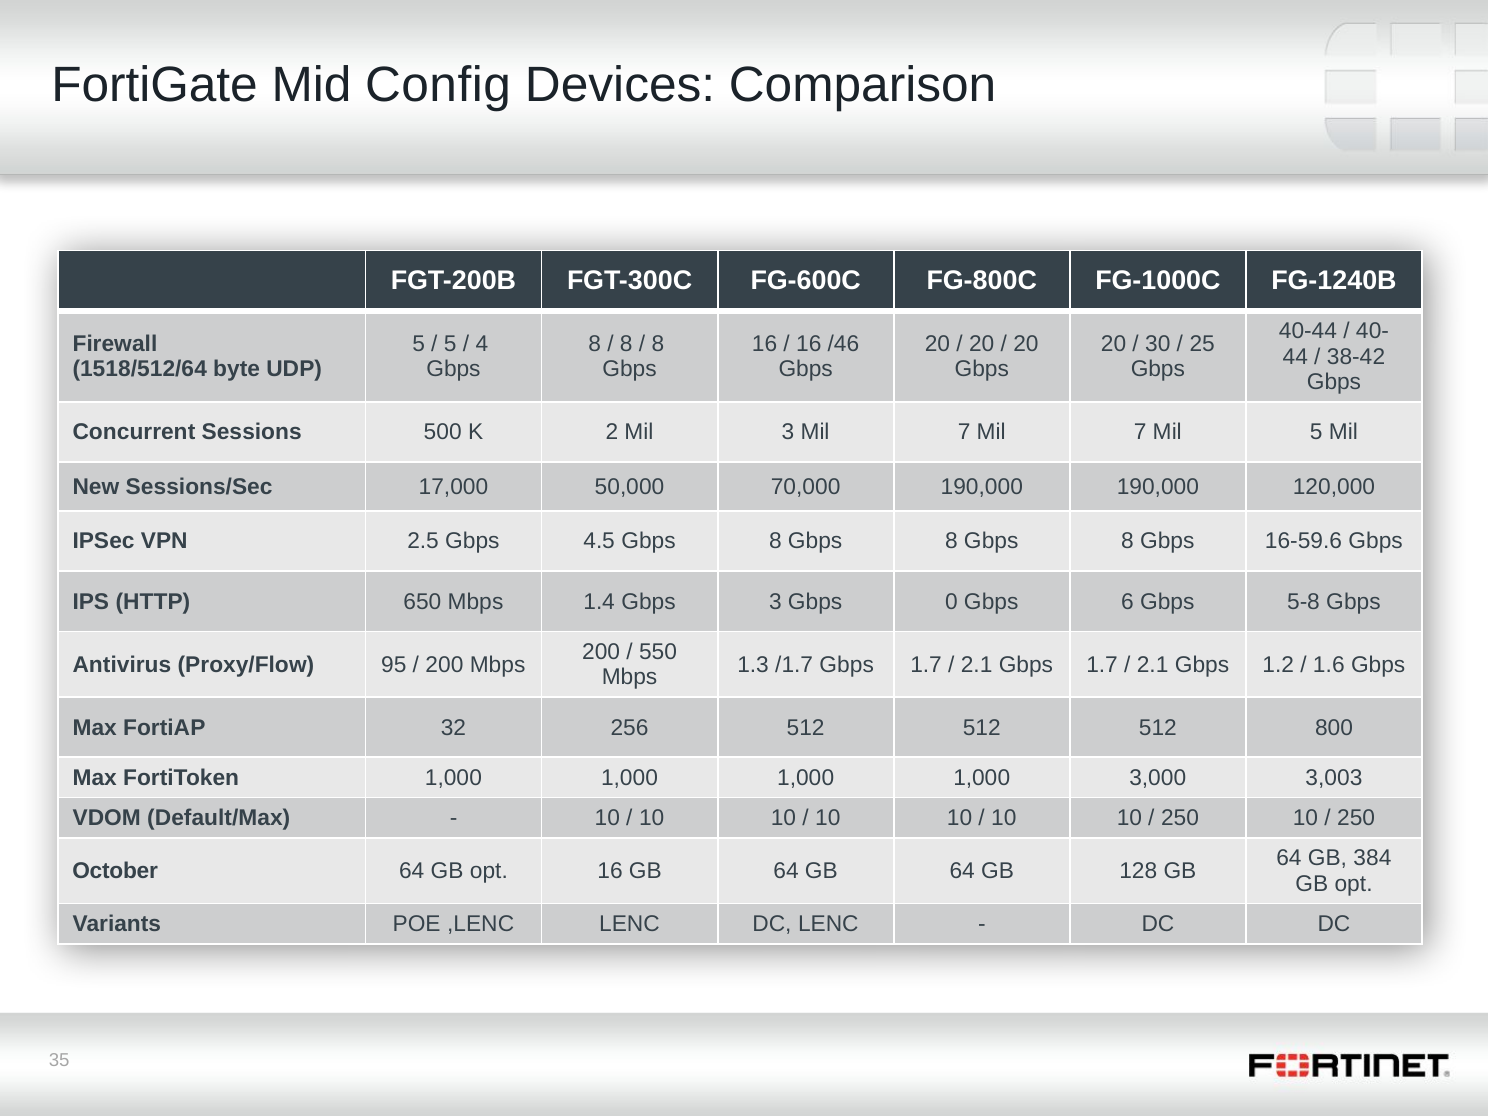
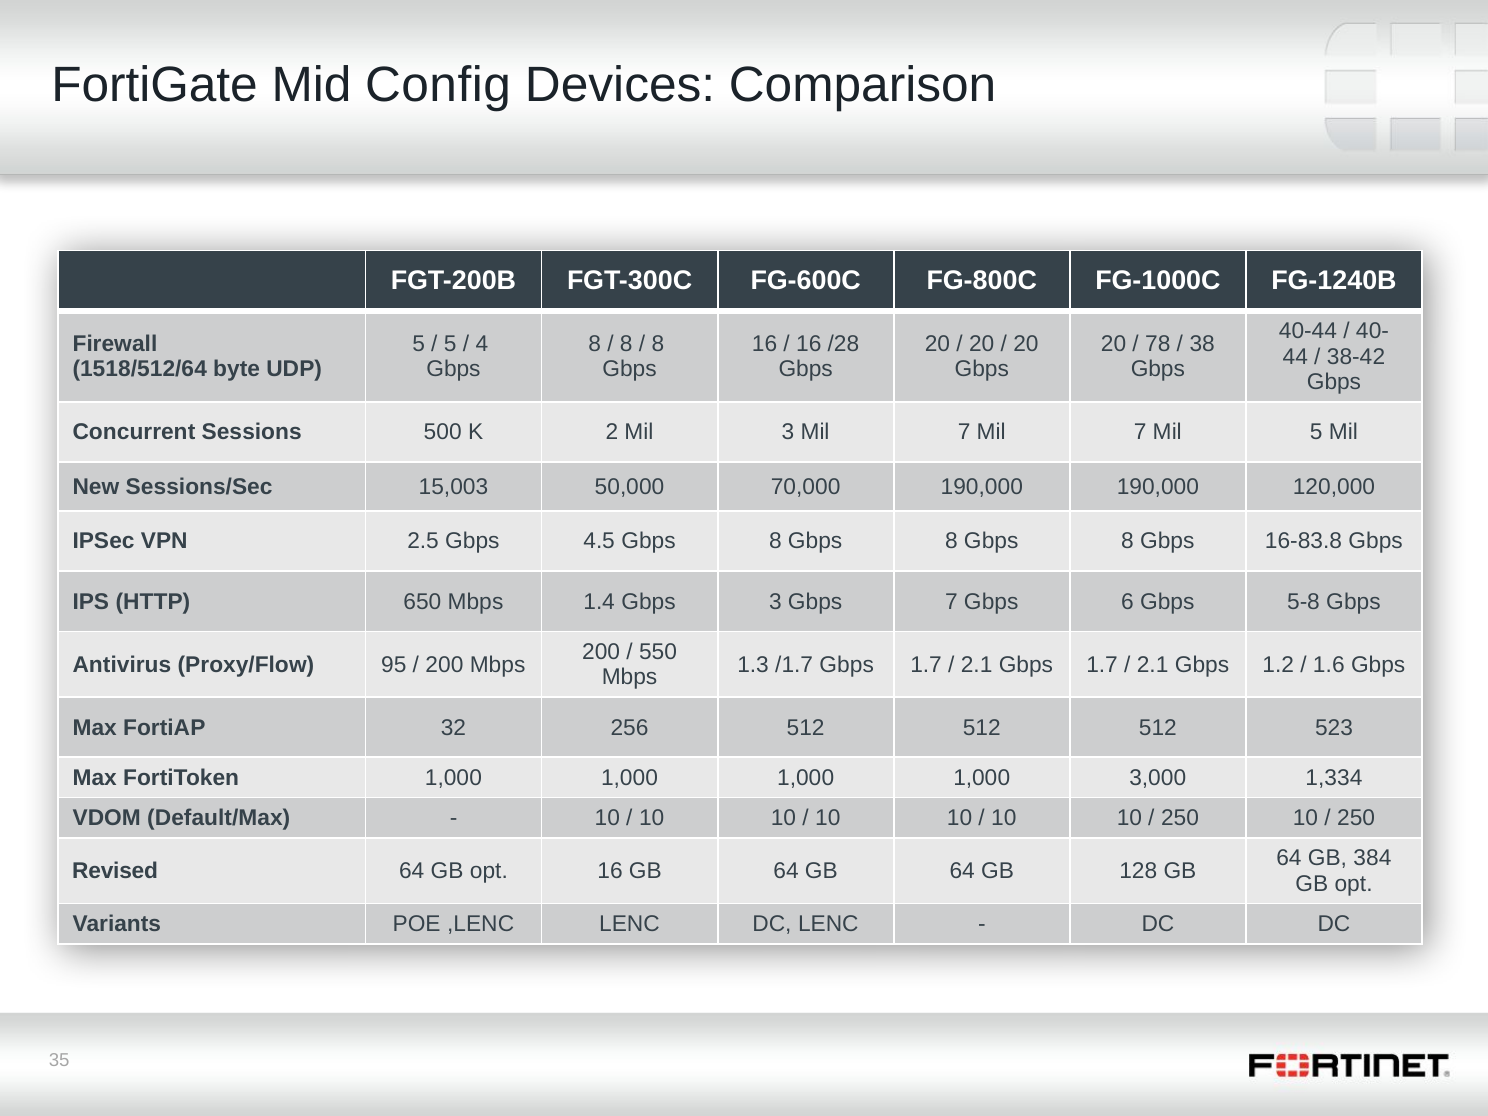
/46: /46 -> /28
30: 30 -> 78
25: 25 -> 38
17,000: 17,000 -> 15,003
16-59.6: 16-59.6 -> 16-83.8
Gbps 0: 0 -> 7
800: 800 -> 523
3,003: 3,003 -> 1,334
October: October -> Revised
